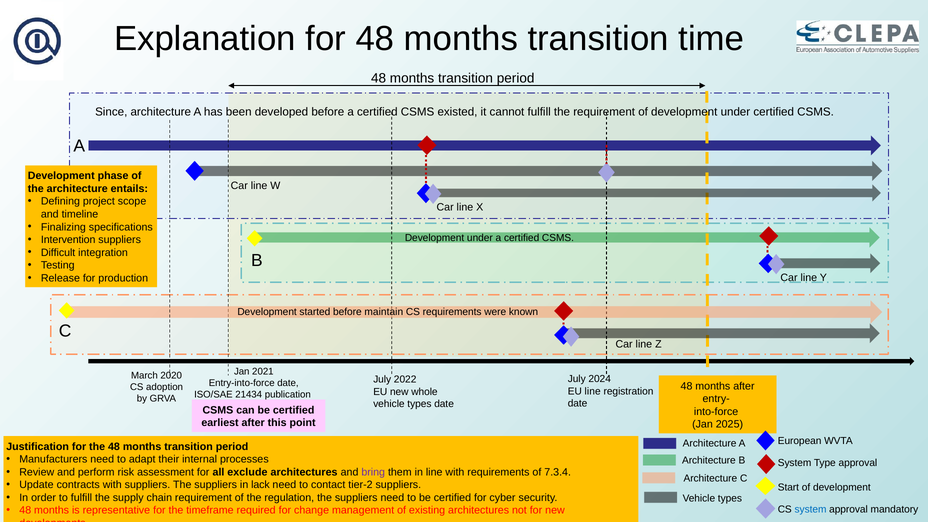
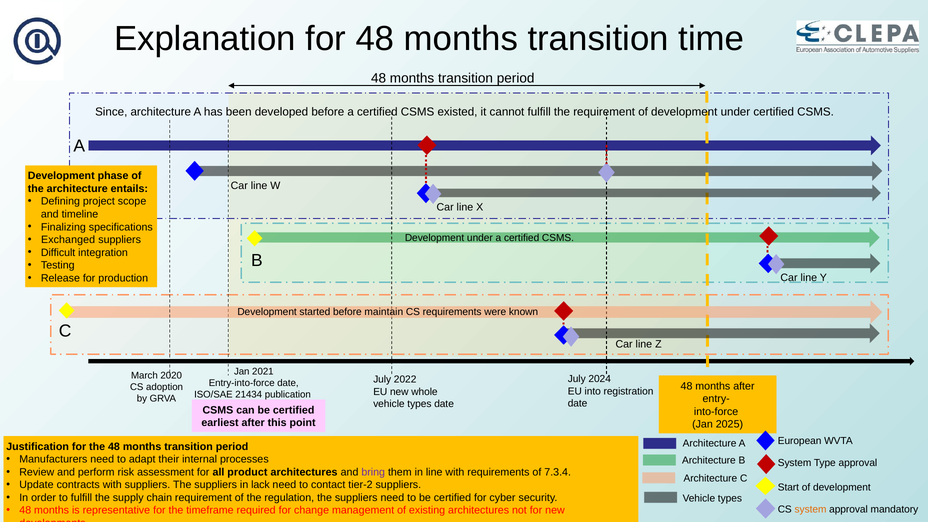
Intervention: Intervention -> Exchanged
EU line: line -> into
exclude: exclude -> product
system at (811, 509) colour: blue -> orange
